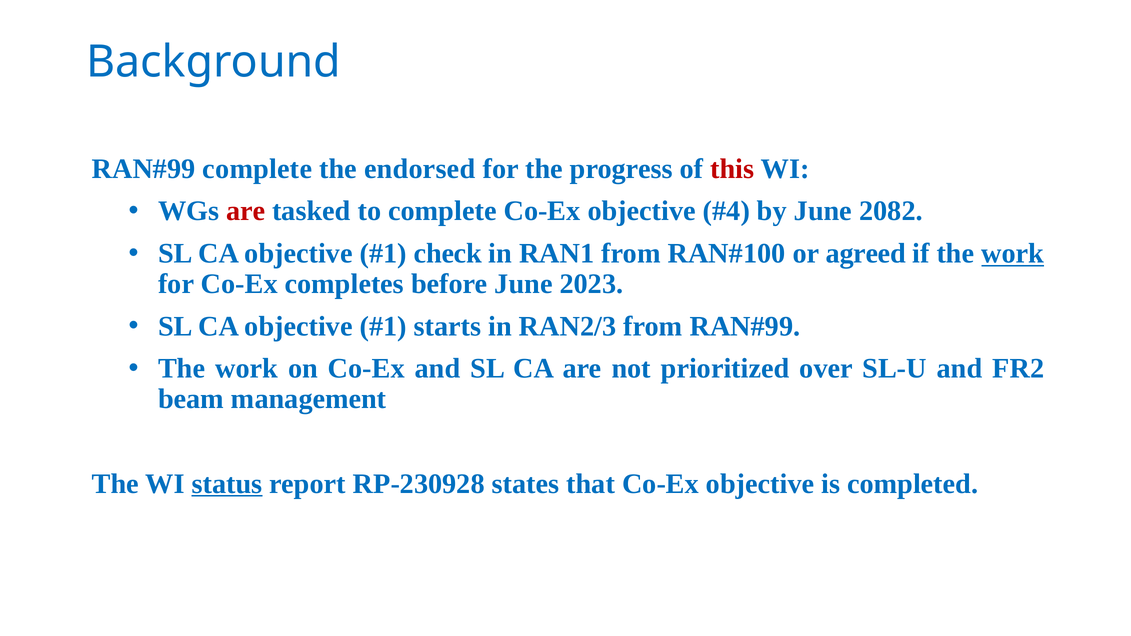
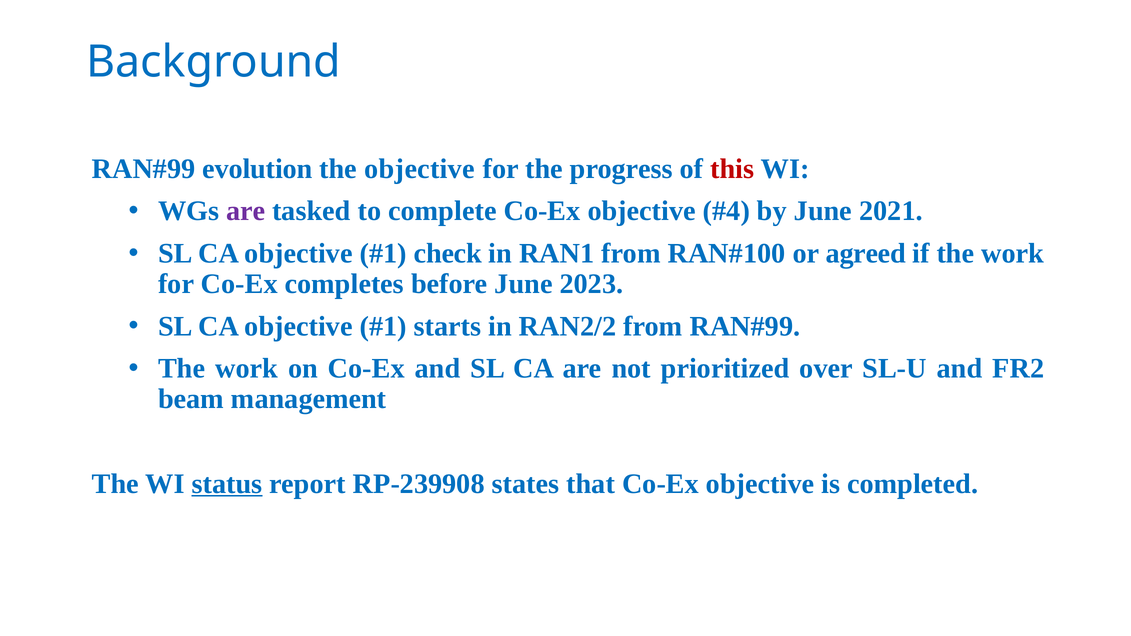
complete at (257, 169): complete -> evolution
the endorsed: endorsed -> objective
are at (246, 211) colour: red -> purple
2082: 2082 -> 2021
work at (1013, 254) underline: present -> none
RAN2/3: RAN2/3 -> RAN2/2
RP‑230928: RP‑230928 -> RP‑239908
